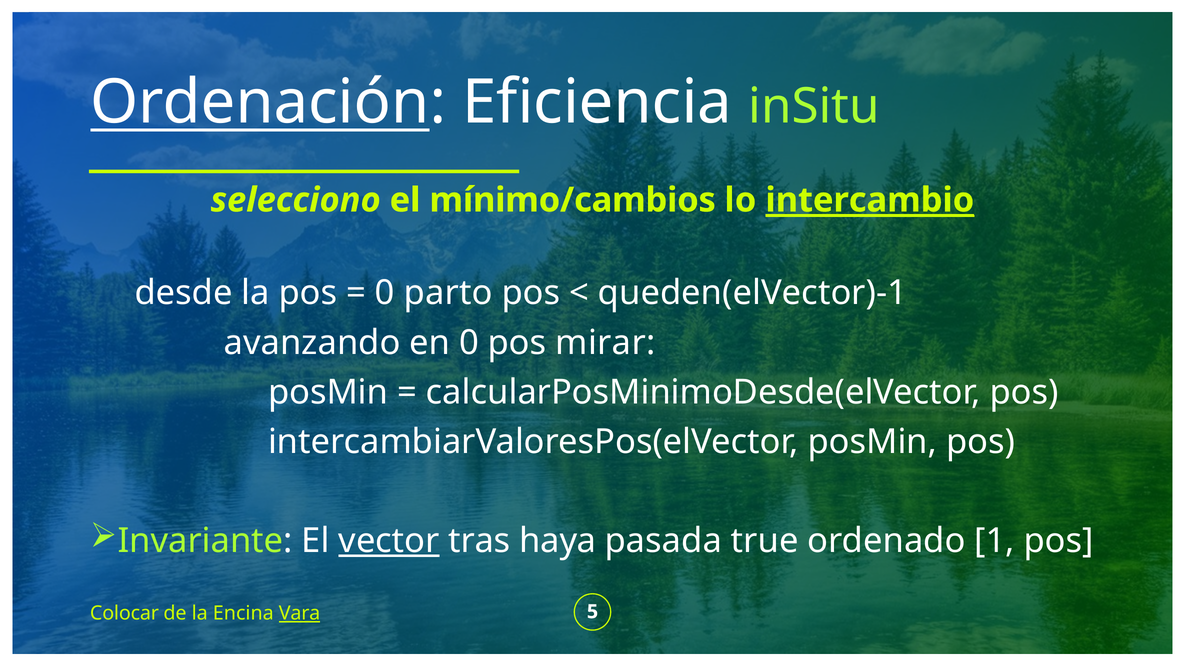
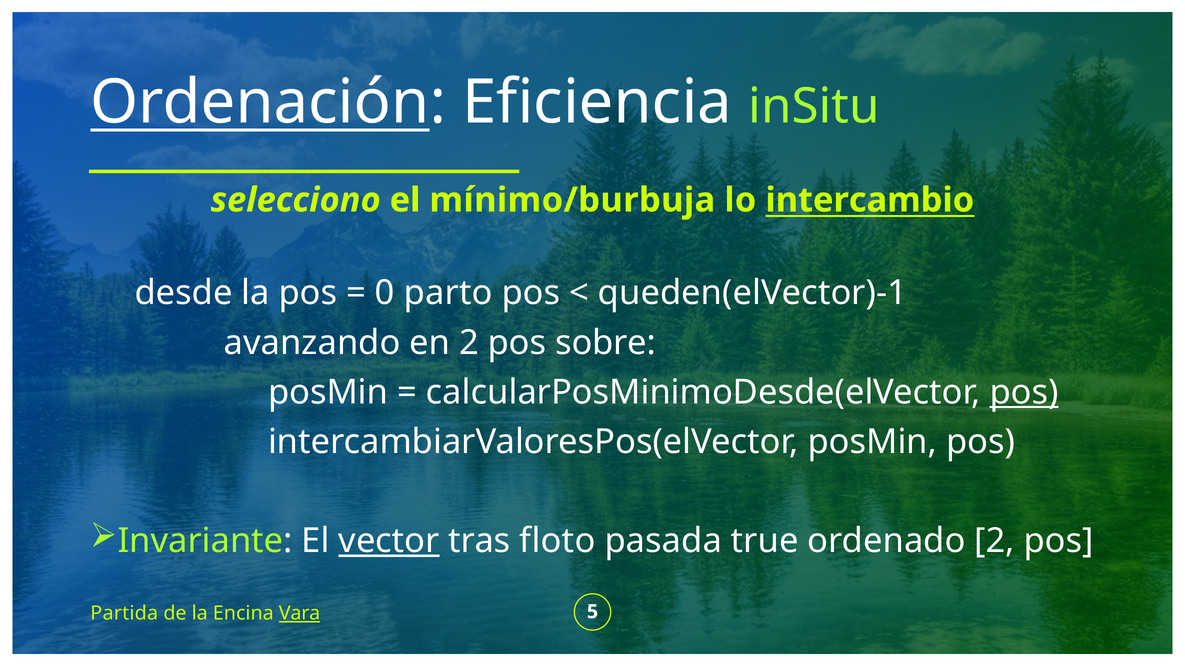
mínimo/cambios: mínimo/cambios -> mínimo/burbuja
intercambio underline: present -> none
en 0: 0 -> 2
mirar: mirar -> sobre
pos at (1024, 393) underline: none -> present
haya: haya -> floto
ordenado 1: 1 -> 2
Colocar: Colocar -> Partida
